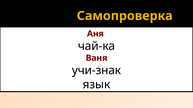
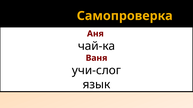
учи-знак: учи-знак -> учи-слог
